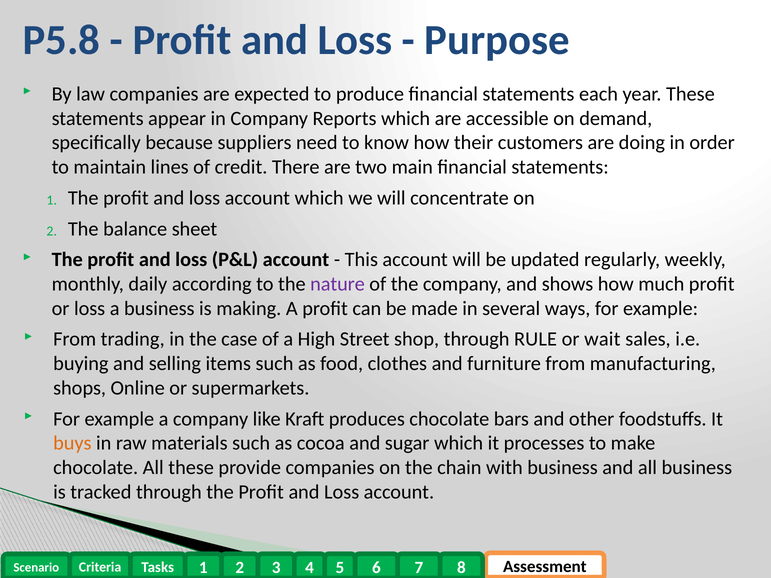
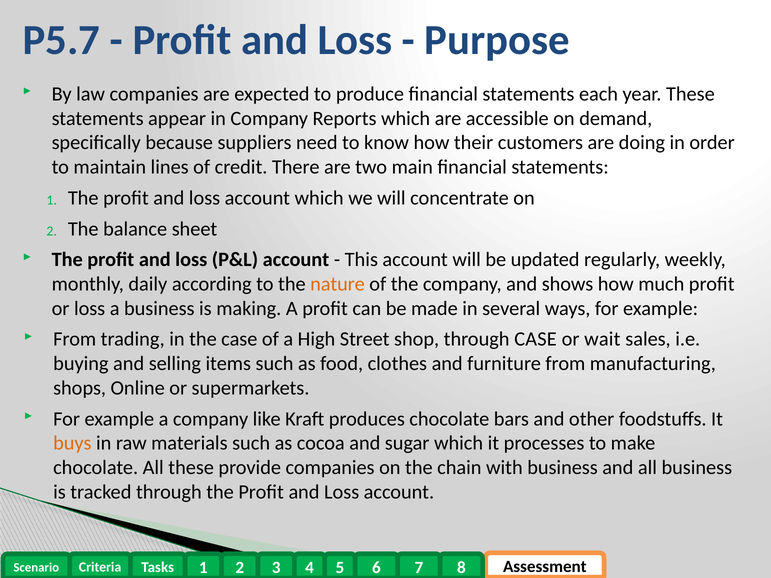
P5.8: P5.8 -> P5.7
nature colour: purple -> orange
through RULE: RULE -> CASE
